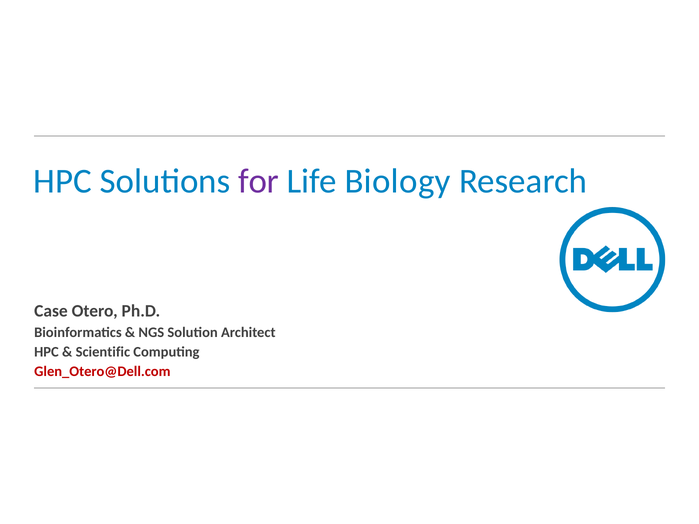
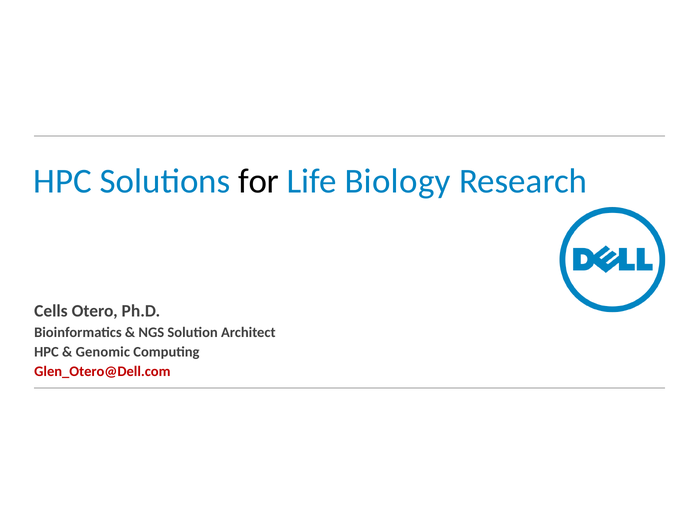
for colour: purple -> black
Case: Case -> Cells
Scientific: Scientific -> Genomic
